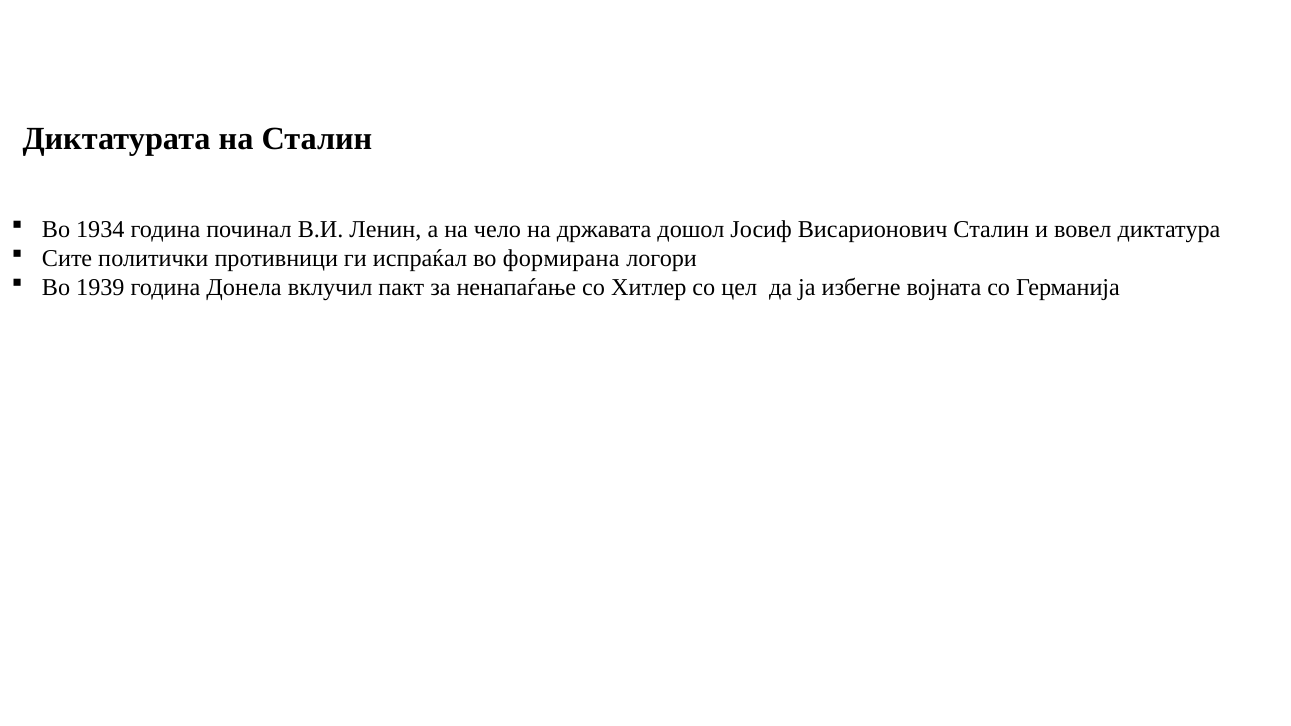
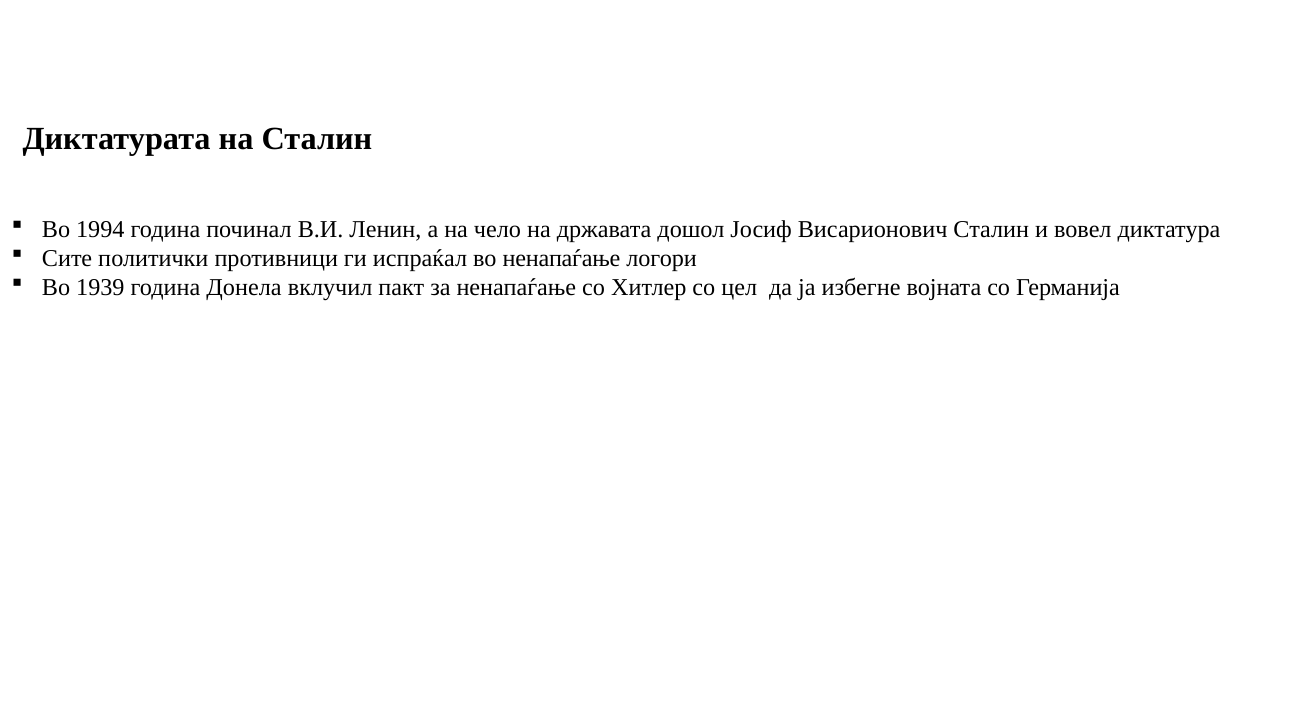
1934: 1934 -> 1994
во формирана: формирана -> ненапаѓање
